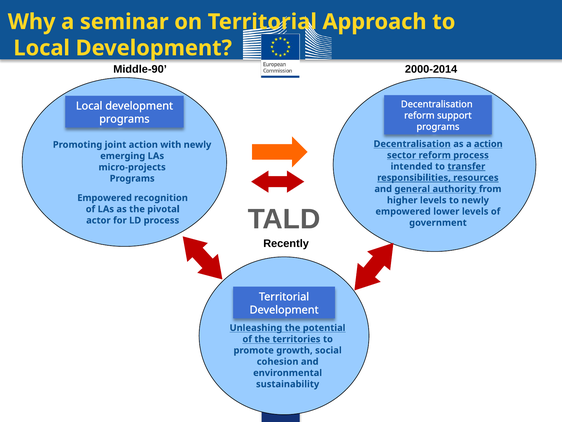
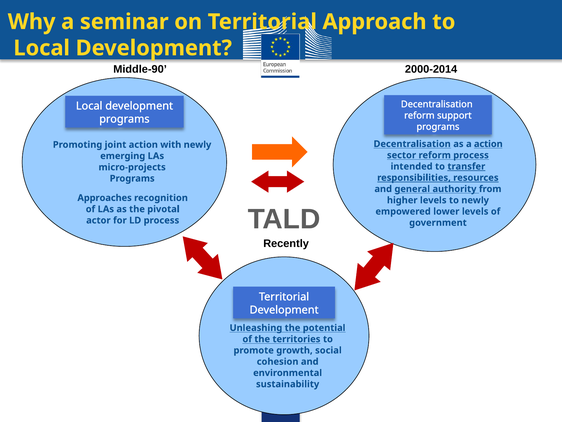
Empowered at (105, 198): Empowered -> Approaches
